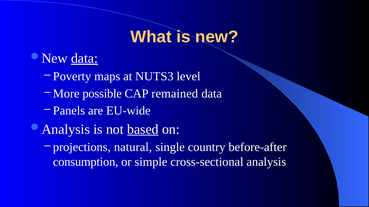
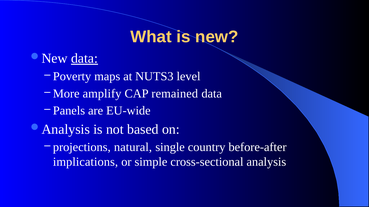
possible: possible -> amplify
based underline: present -> none
consumption: consumption -> implications
